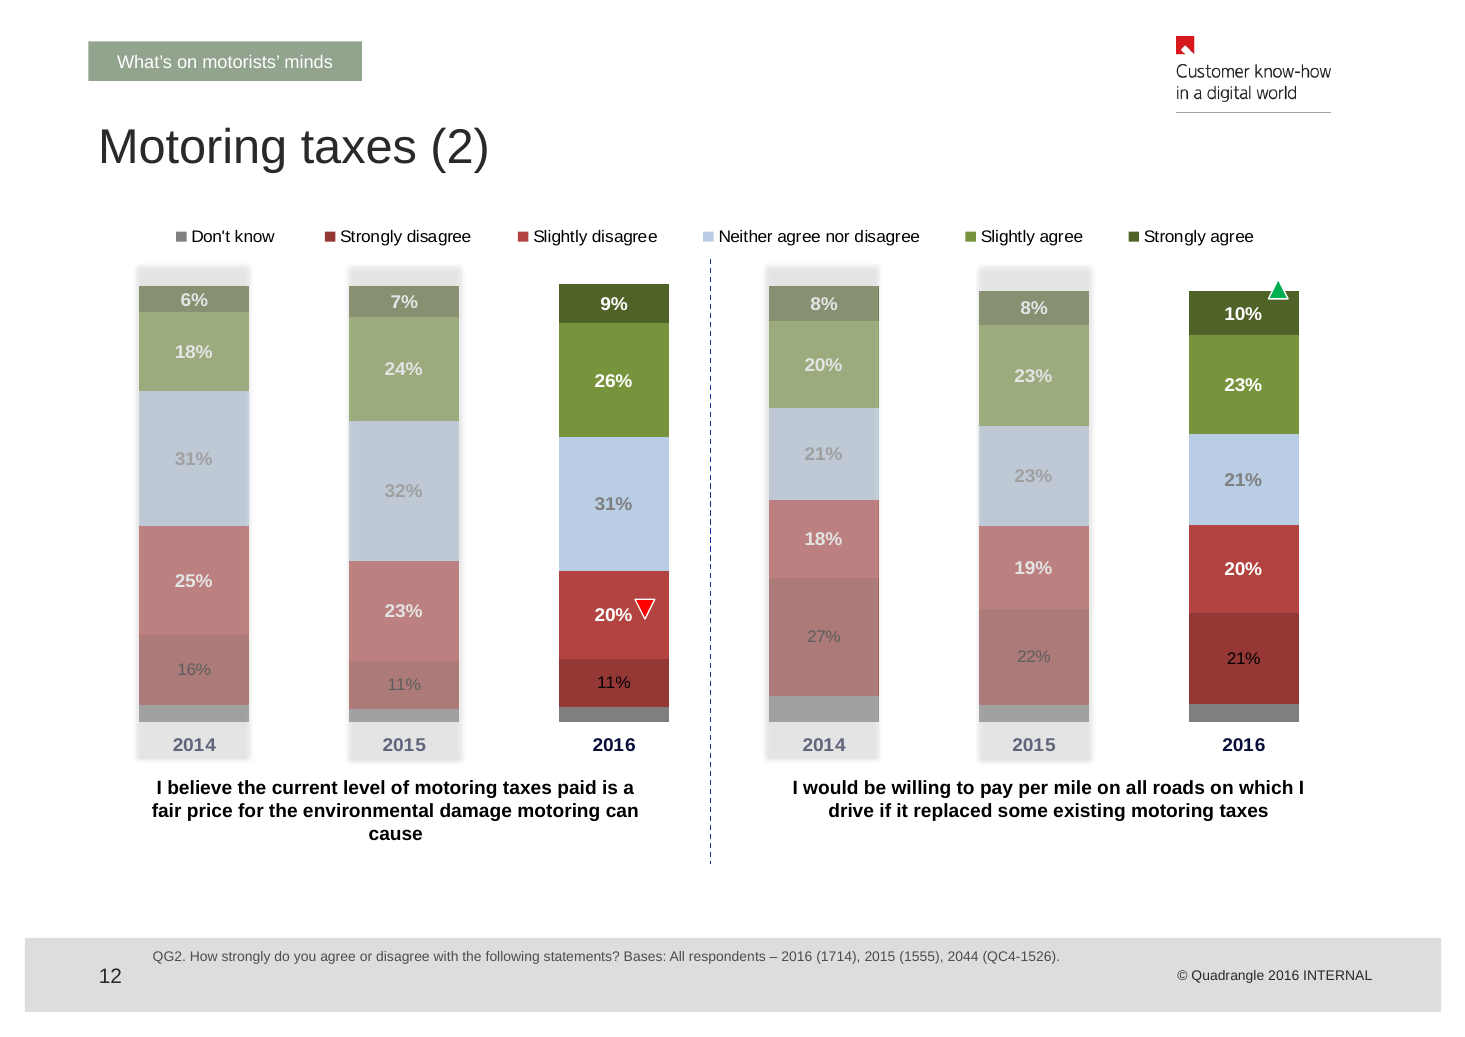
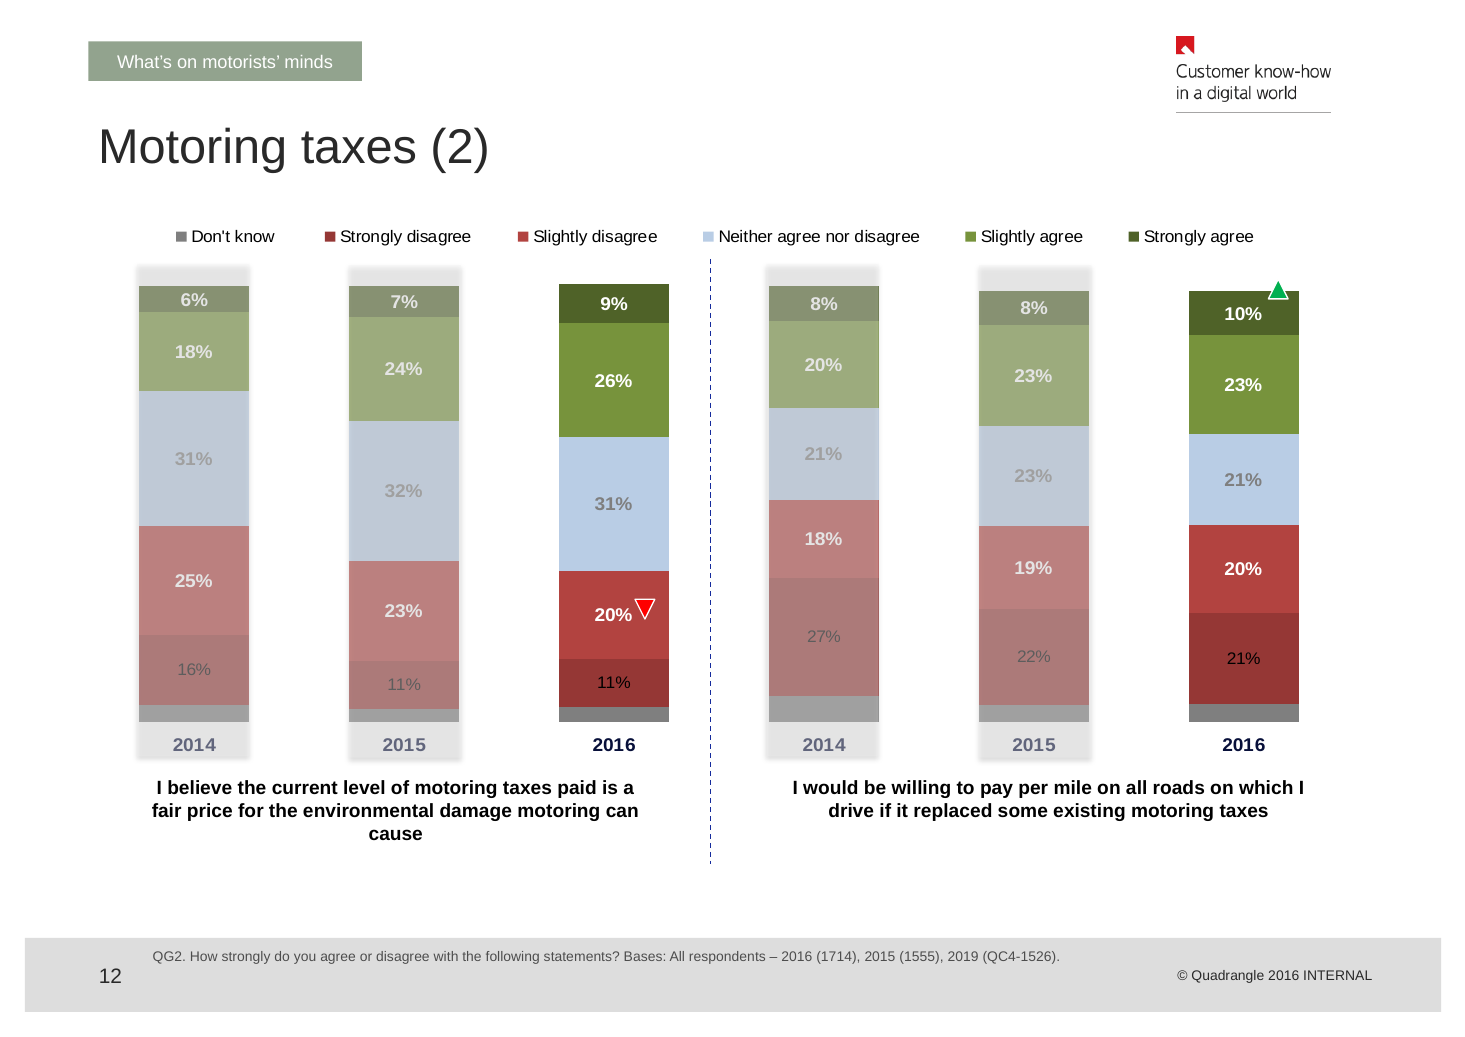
2044: 2044 -> 2019
